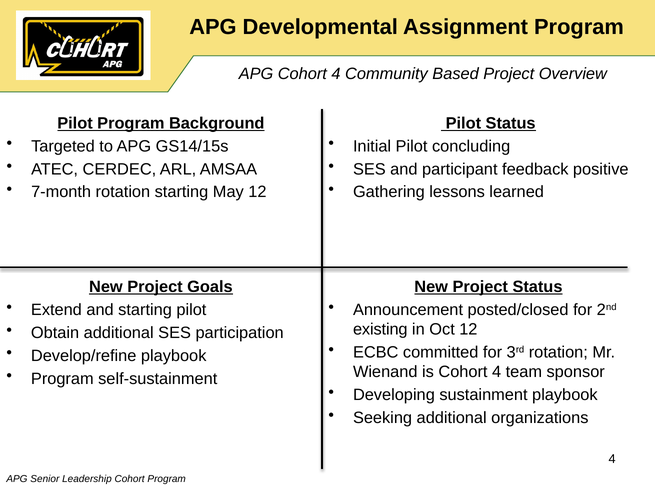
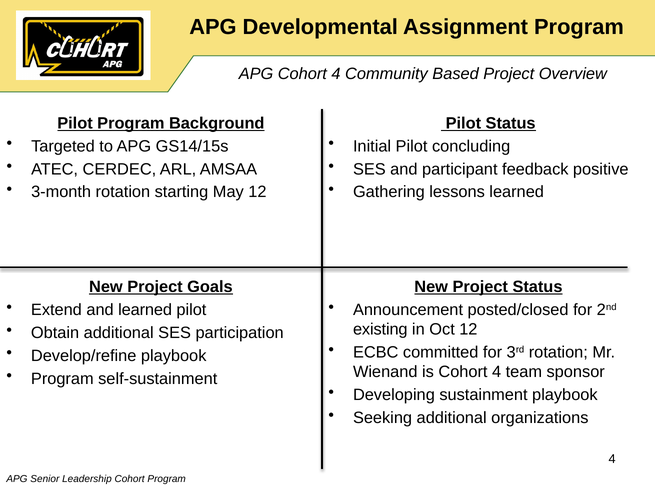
7-month: 7-month -> 3-month
and starting: starting -> learned
